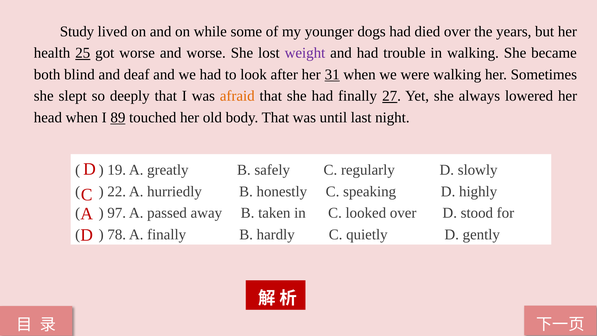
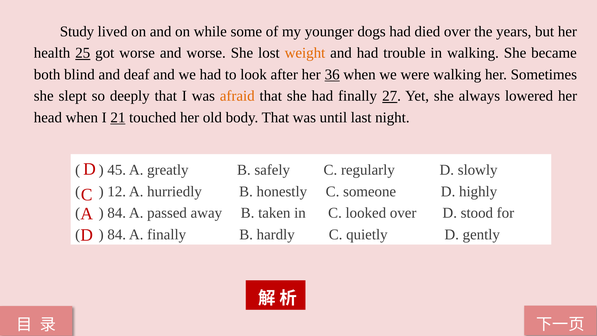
weight colour: purple -> orange
31: 31 -> 36
89: 89 -> 21
19: 19 -> 45
22: 22 -> 12
speaking: speaking -> someone
97 at (117, 213): 97 -> 84
78 at (117, 234): 78 -> 84
